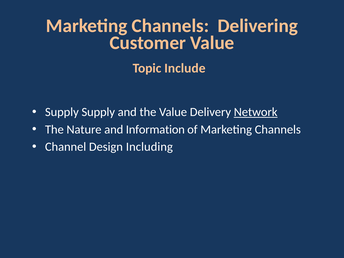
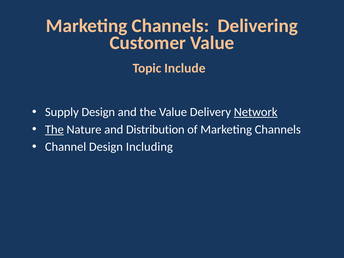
Supply Supply: Supply -> Design
The at (54, 129) underline: none -> present
Information: Information -> Distribution
